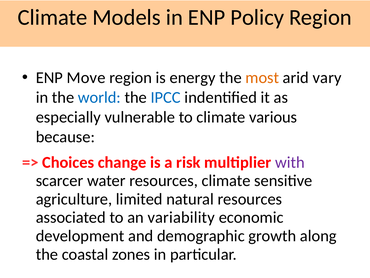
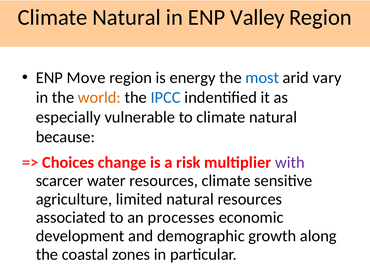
Models at (127, 17): Models -> Natural
Policy: Policy -> Valley
most colour: orange -> blue
world colour: blue -> orange
to climate various: various -> natural
variability: variability -> processes
